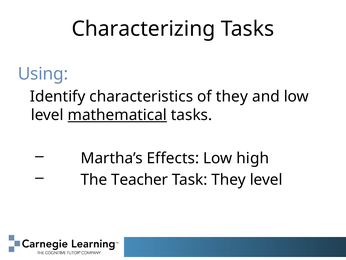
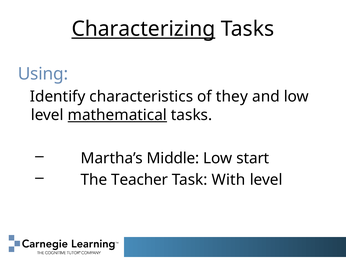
Characterizing underline: none -> present
Effects: Effects -> Middle
high: high -> start
Task They: They -> With
